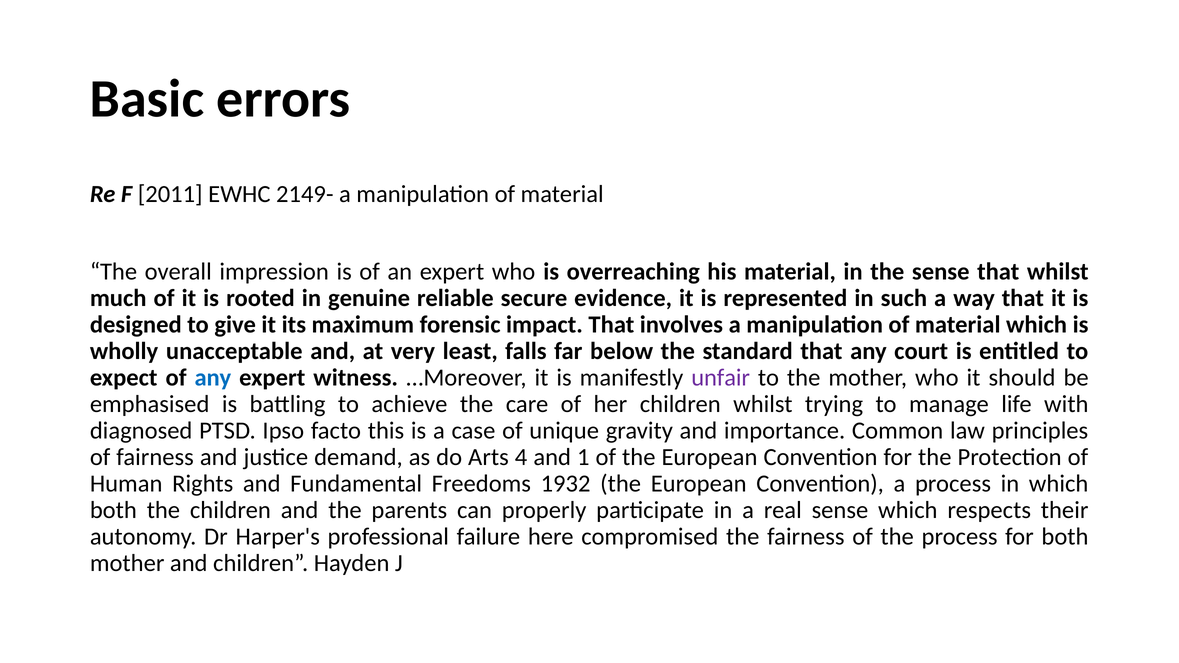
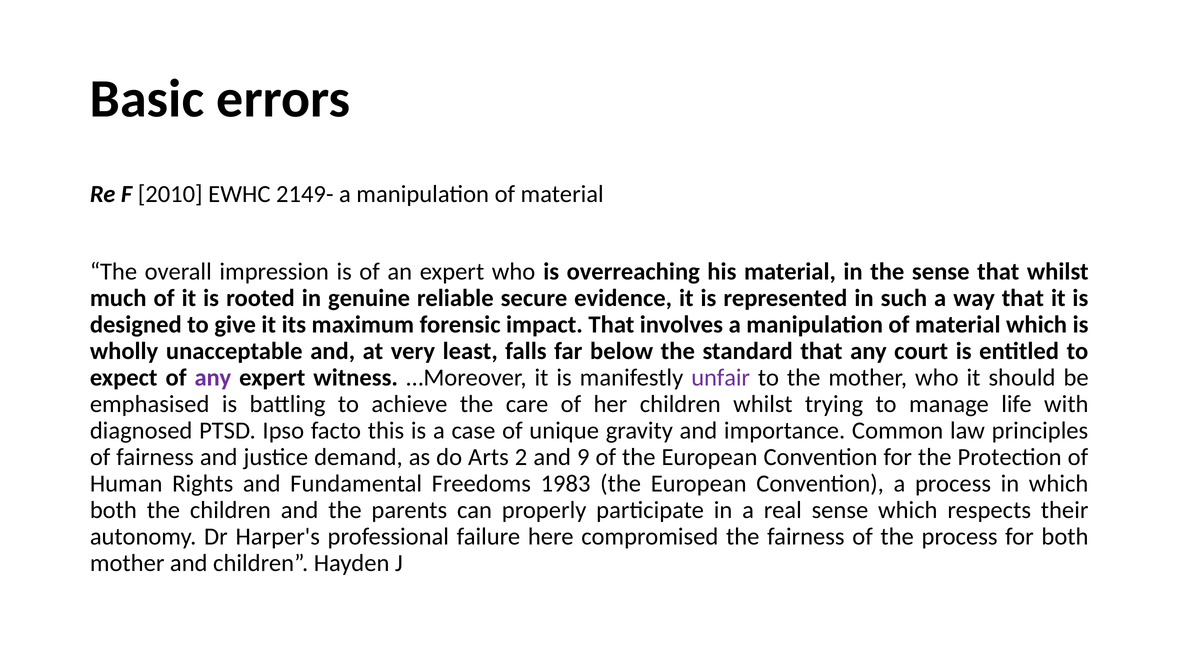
2011: 2011 -> 2010
any at (213, 378) colour: blue -> purple
4: 4 -> 2
1: 1 -> 9
1932: 1932 -> 1983
